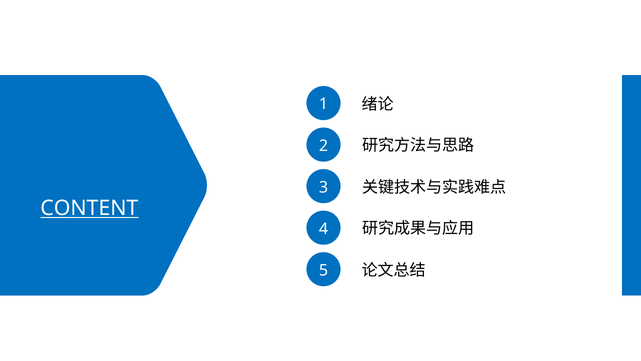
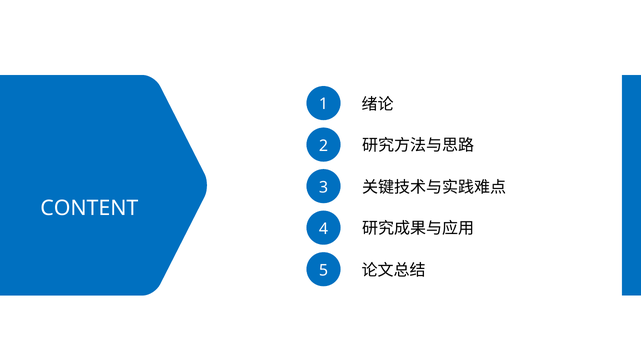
CONTENT underline: present -> none
